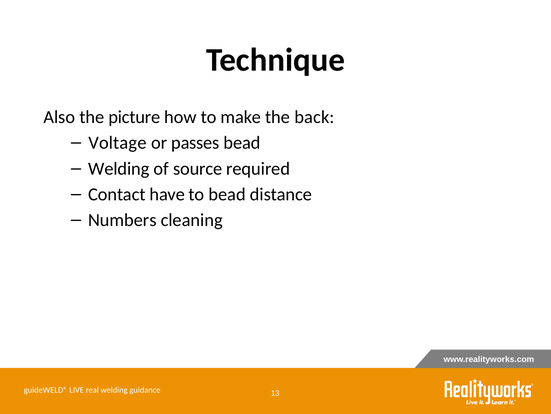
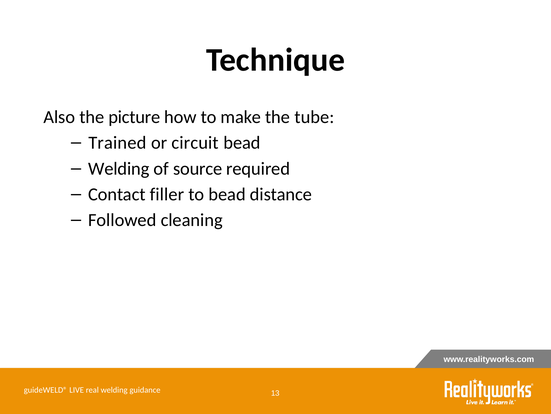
back: back -> tube
Voltage: Voltage -> Trained
passes: passes -> circuit
have: have -> filler
Numbers: Numbers -> Followed
